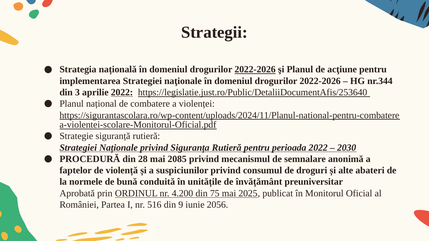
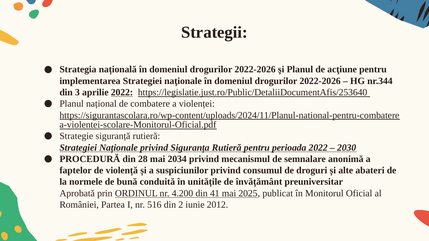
2022-2026 at (255, 70) underline: present -> none
2085: 2085 -> 2034
75: 75 -> 41
9: 9 -> 2
2056: 2056 -> 2012
